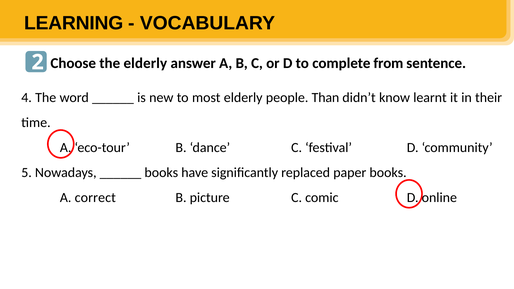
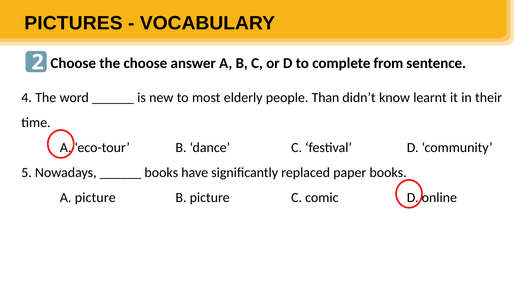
LEARNING: LEARNING -> PICTURES
the elderly: elderly -> choose
A correct: correct -> picture
